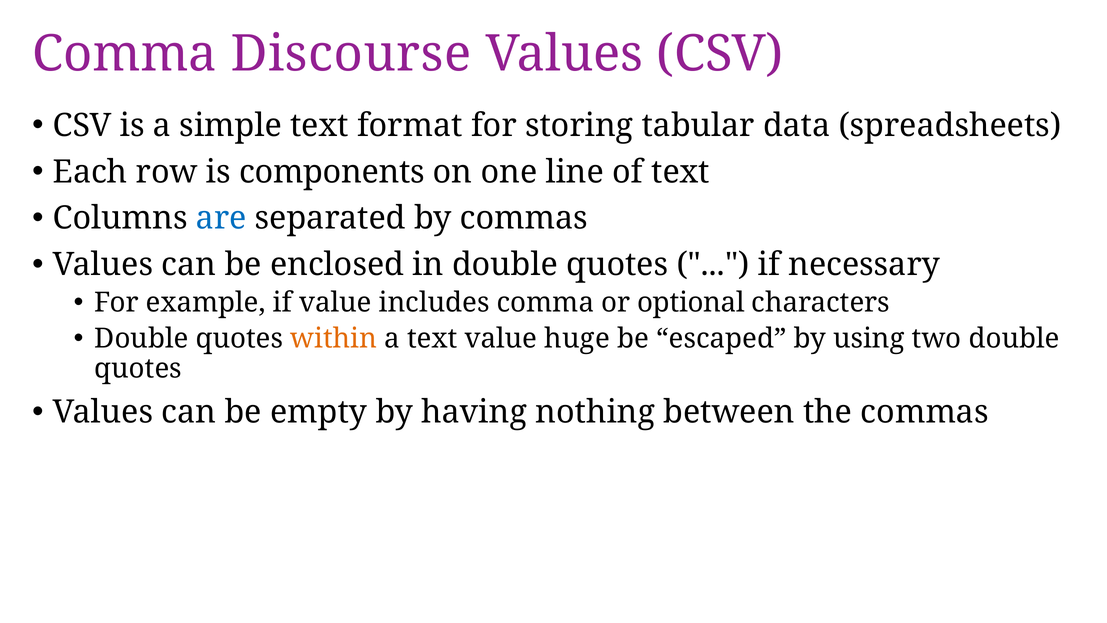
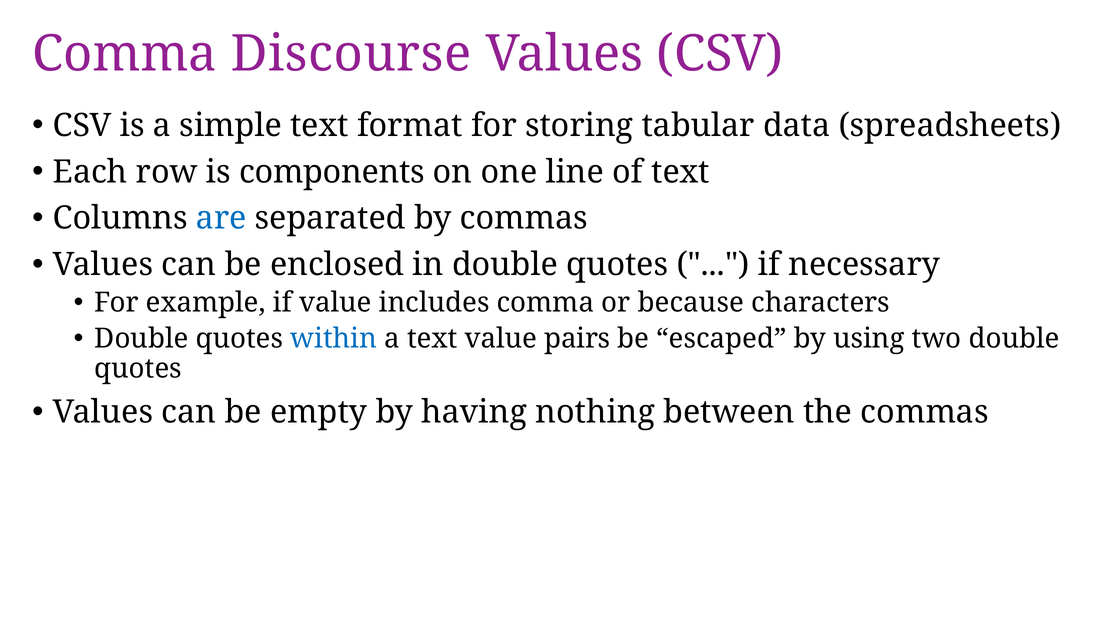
optional: optional -> because
within colour: orange -> blue
huge: huge -> pairs
